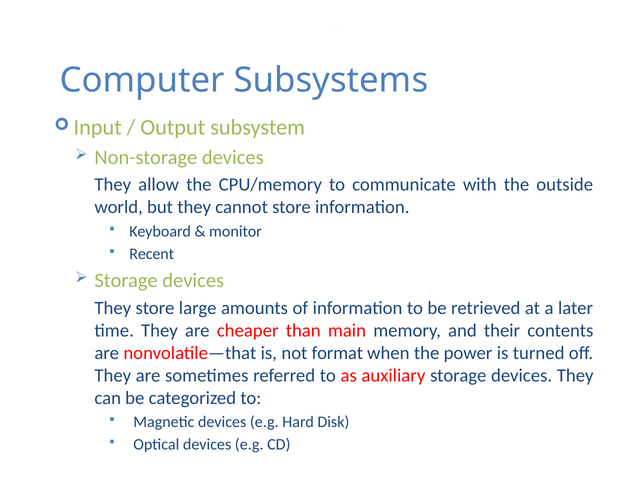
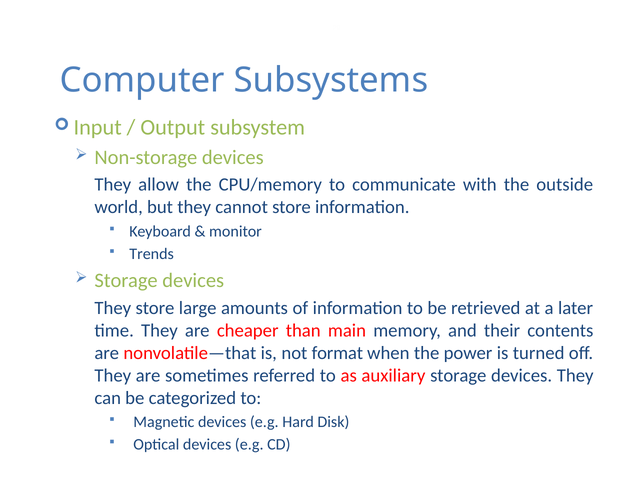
Recent: Recent -> Trends
